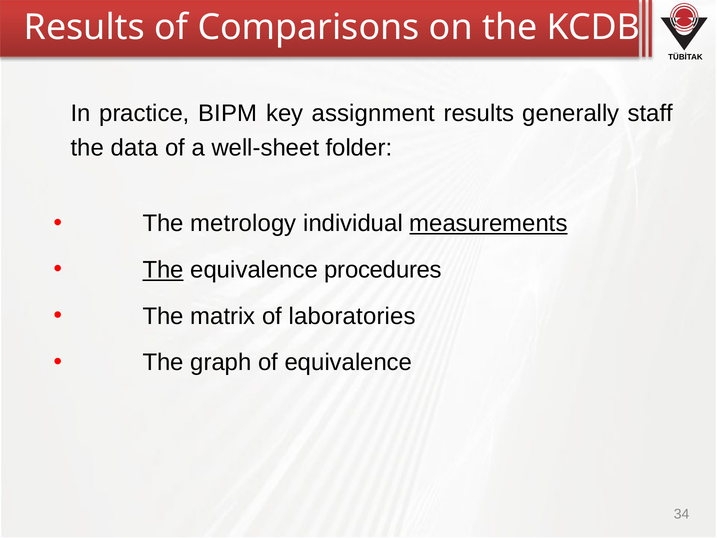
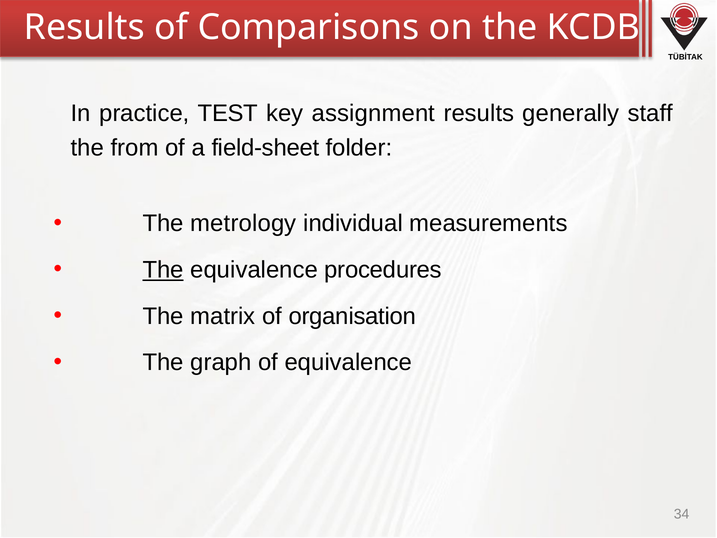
BIPM: BIPM -> TEST
data: data -> from
well-sheet: well-sheet -> field-sheet
measurements underline: present -> none
laboratories: laboratories -> organisation
